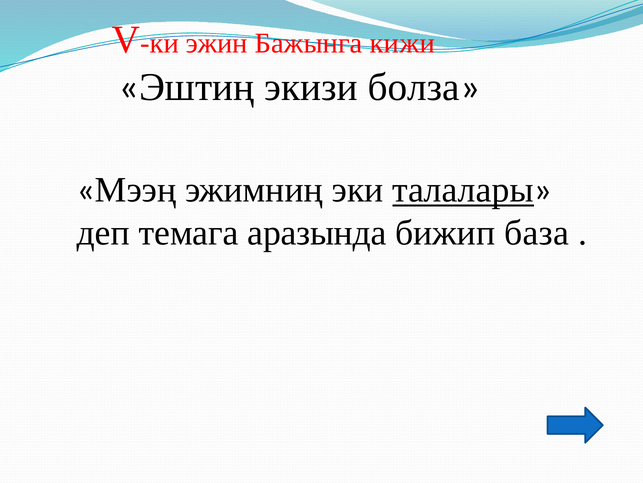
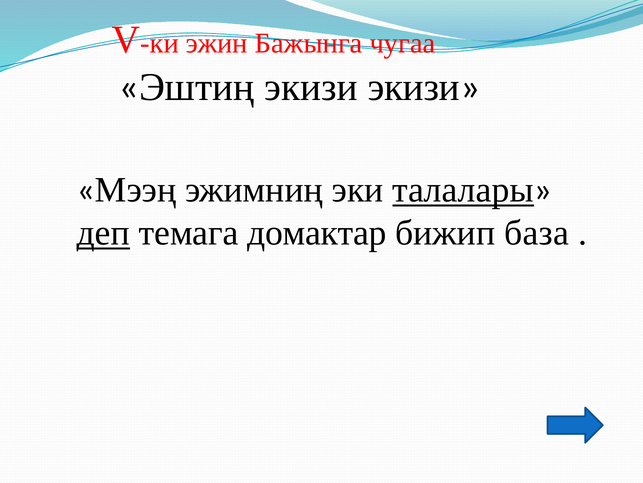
кижи: кижи -> чугаа
экизи болза: болза -> экизи
деп underline: none -> present
аразында: аразында -> домактар
